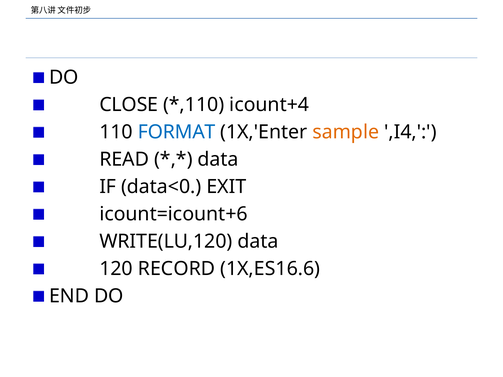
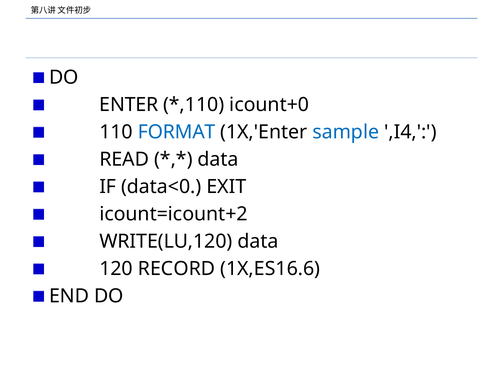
CLOSE: CLOSE -> ENTER
icount+4: icount+4 -> icount+0
sample colour: orange -> blue
icount=icount+6: icount=icount+6 -> icount=icount+2
